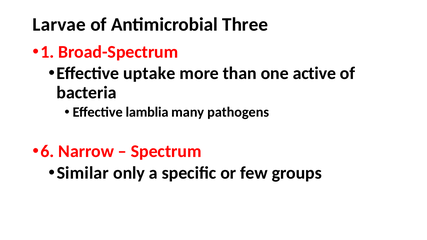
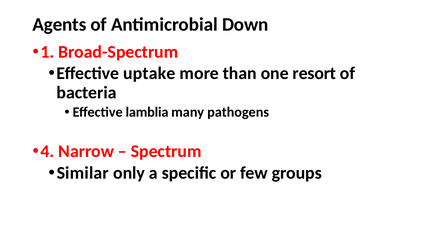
Larvae: Larvae -> Agents
Three: Three -> Down
active: active -> resort
6: 6 -> 4
